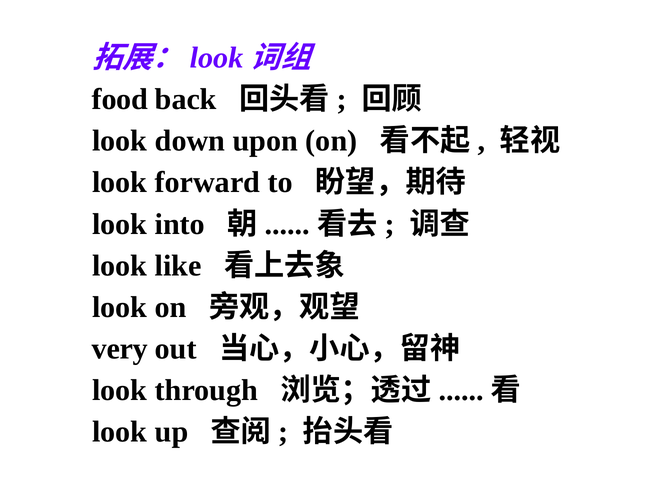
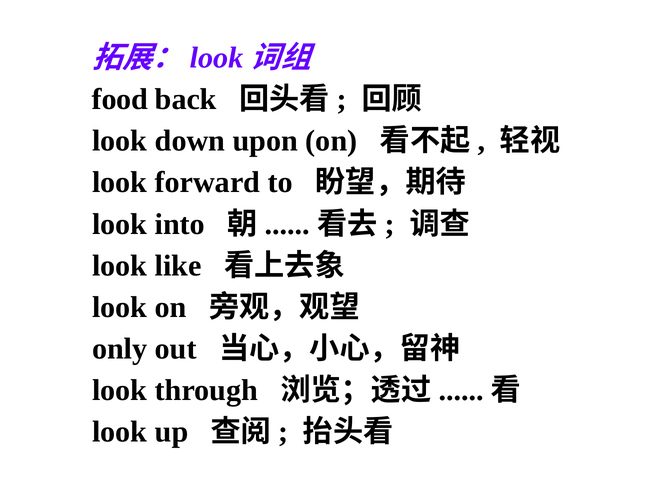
very: very -> only
